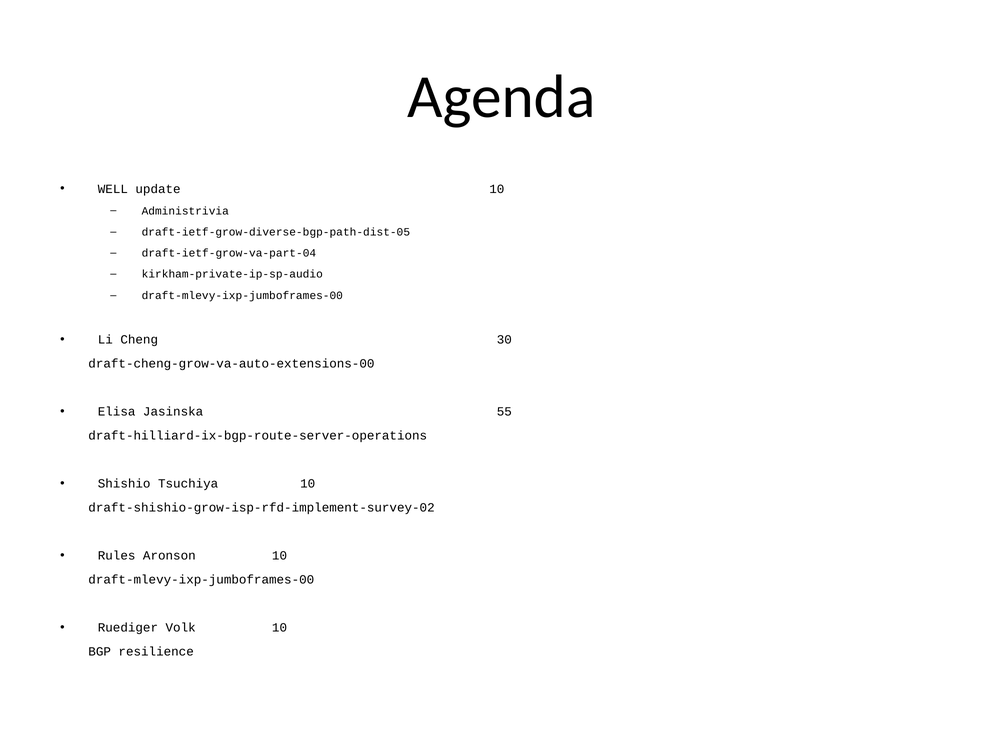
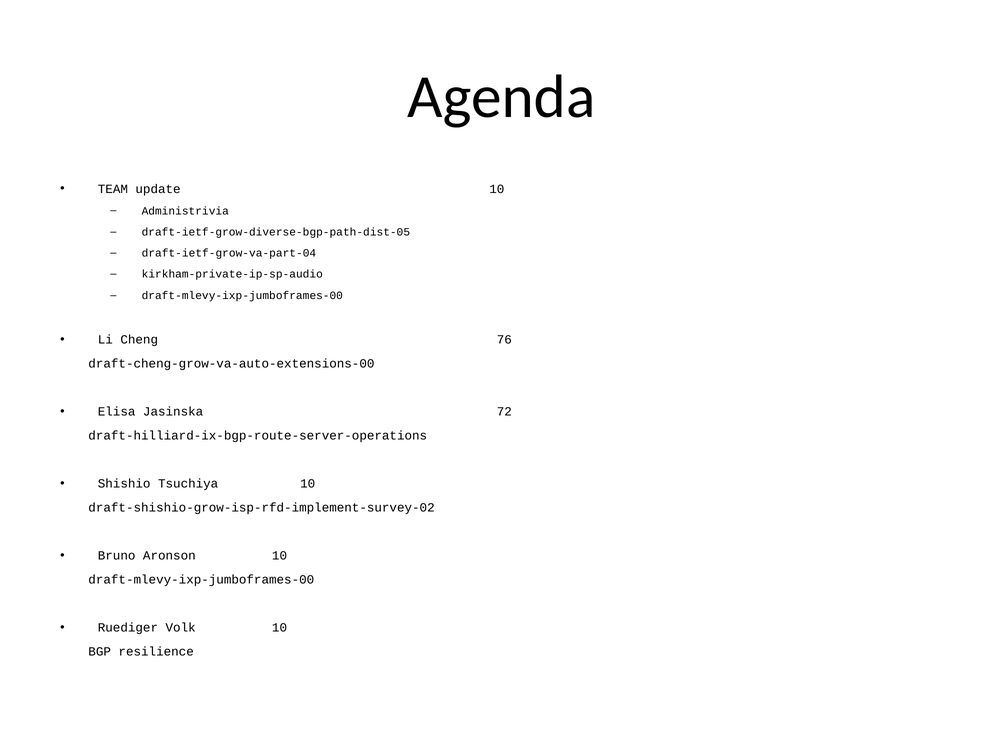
WELL: WELL -> TEAM
30: 30 -> 76
55: 55 -> 72
Rules: Rules -> Bruno
